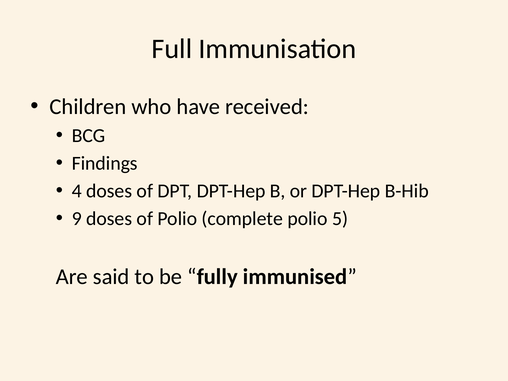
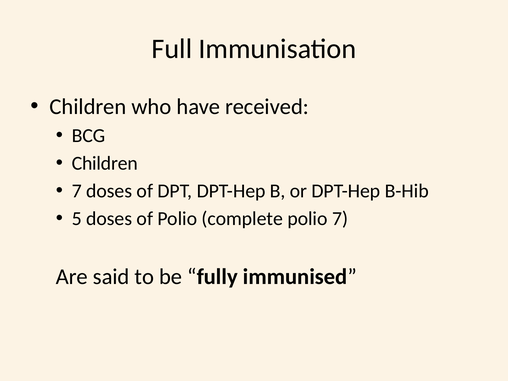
Findings at (105, 163): Findings -> Children
4 at (77, 191): 4 -> 7
9: 9 -> 5
polio 5: 5 -> 7
